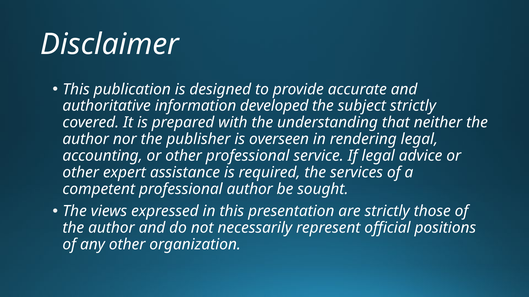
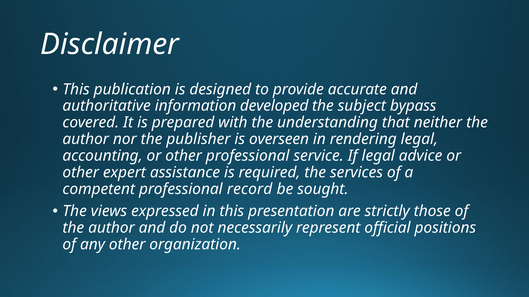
subject strictly: strictly -> bypass
professional author: author -> record
